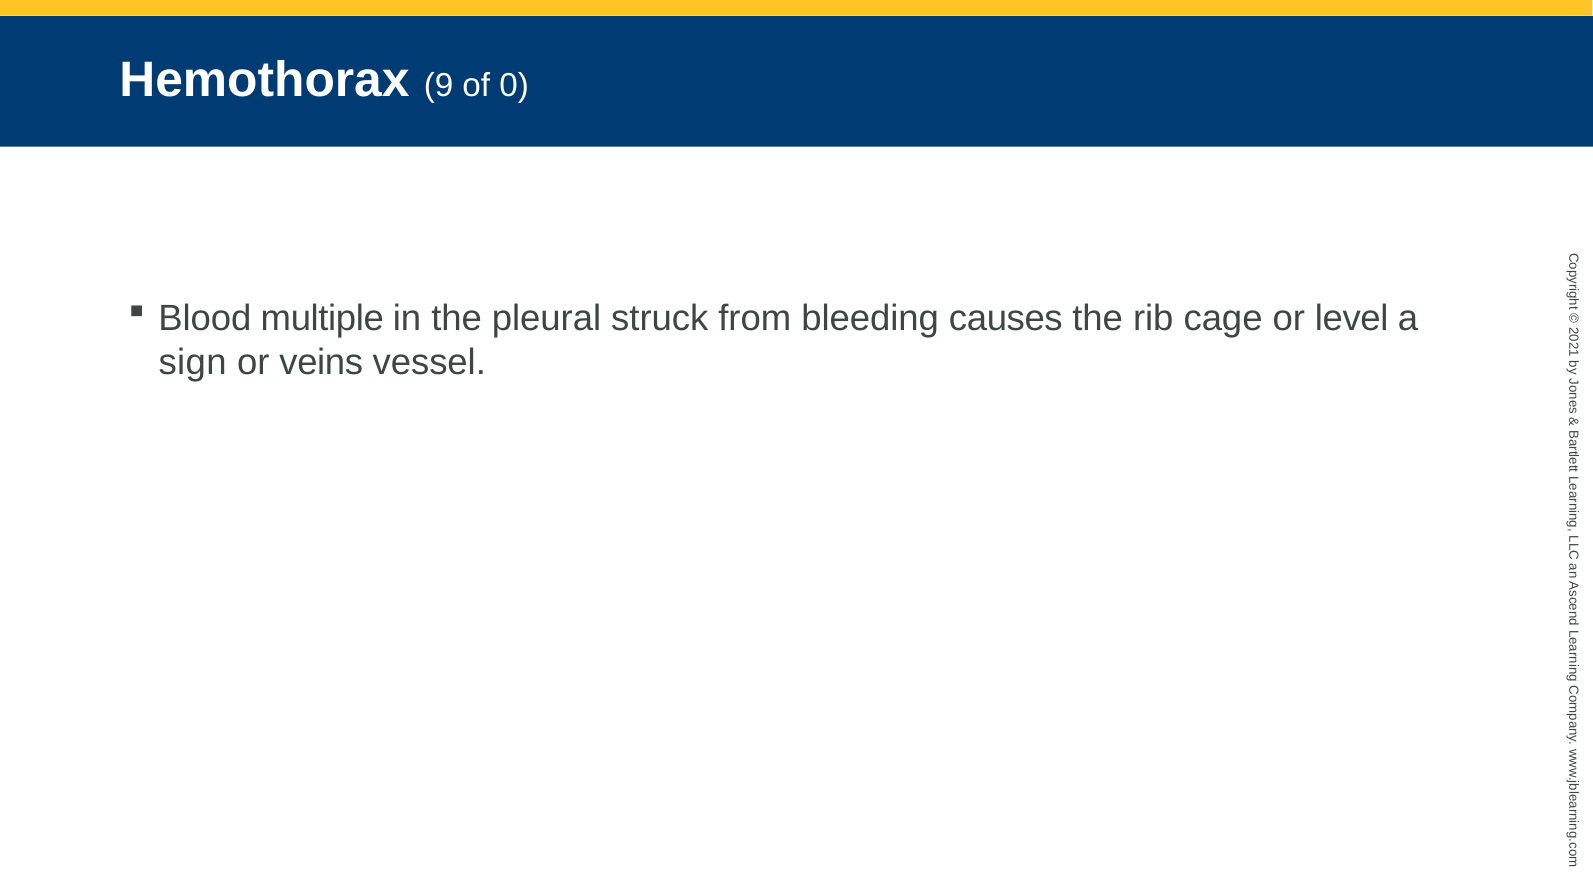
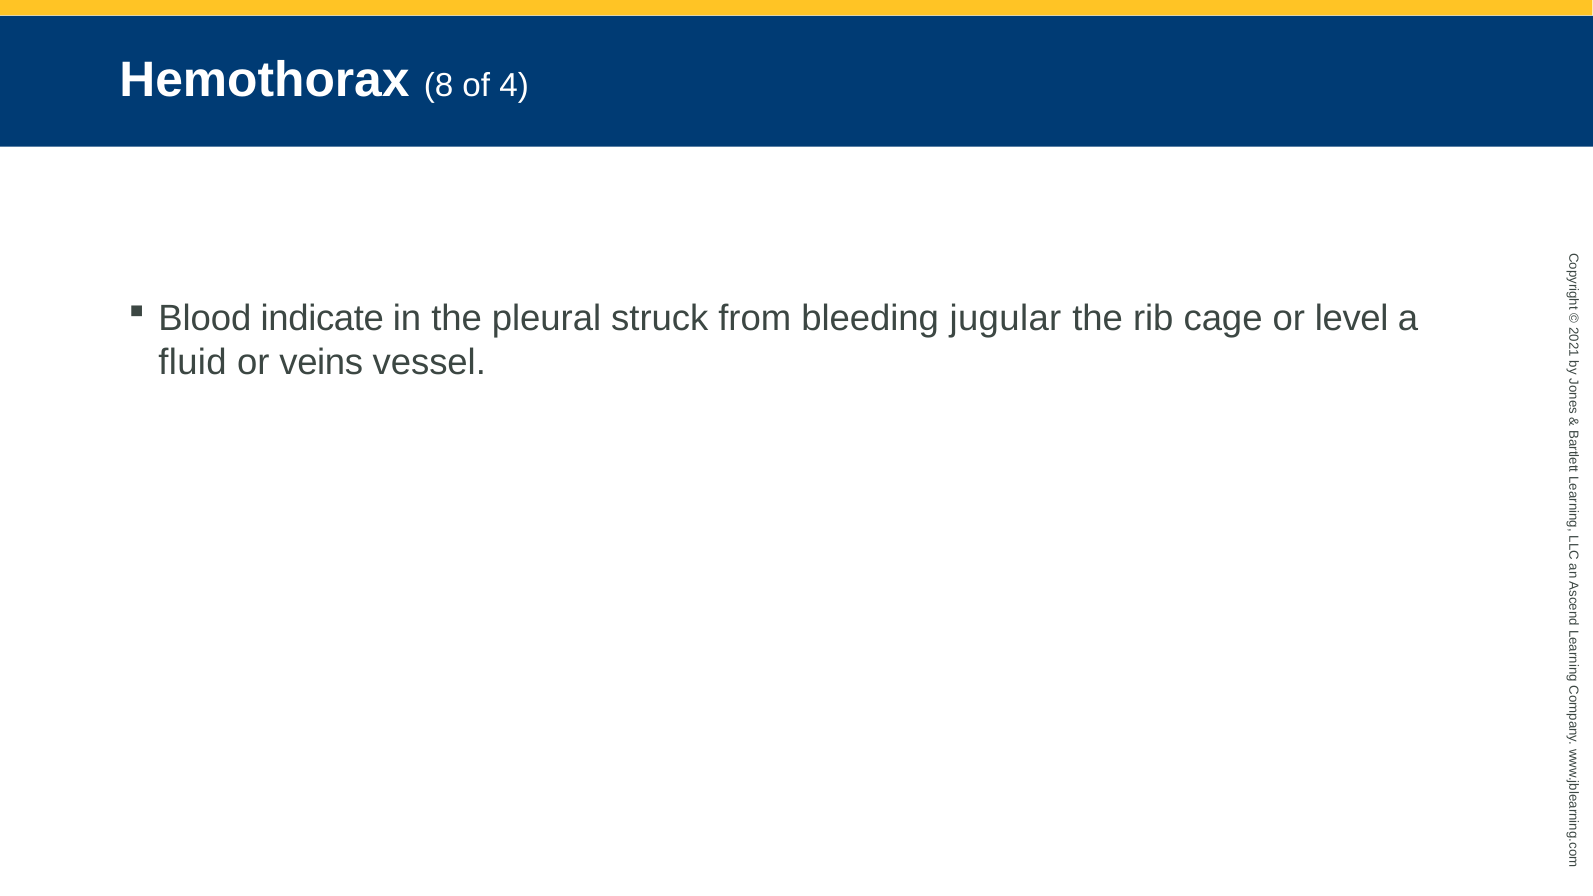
9: 9 -> 8
of 0: 0 -> 4
multiple: multiple -> indicate
causes: causes -> jugular
sign: sign -> fluid
